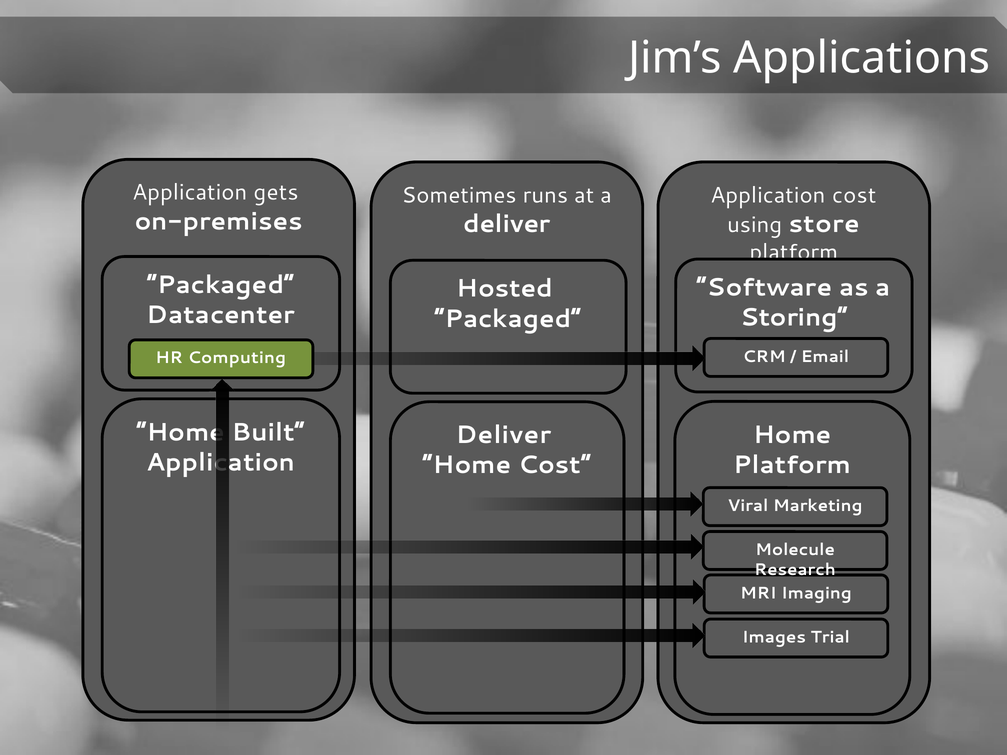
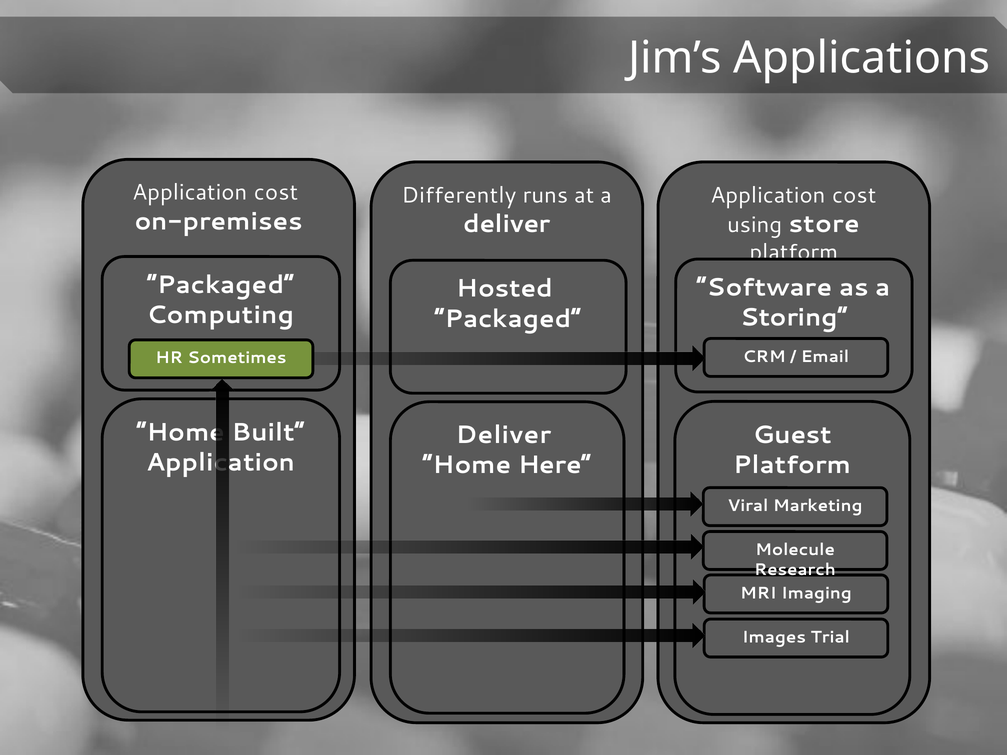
gets at (276, 193): gets -> cost
Sometimes: Sometimes -> Differently
Datacenter: Datacenter -> Computing
Computing: Computing -> Sometimes
Home at (792, 435): Home -> Guest
Home Cost: Cost -> Here
